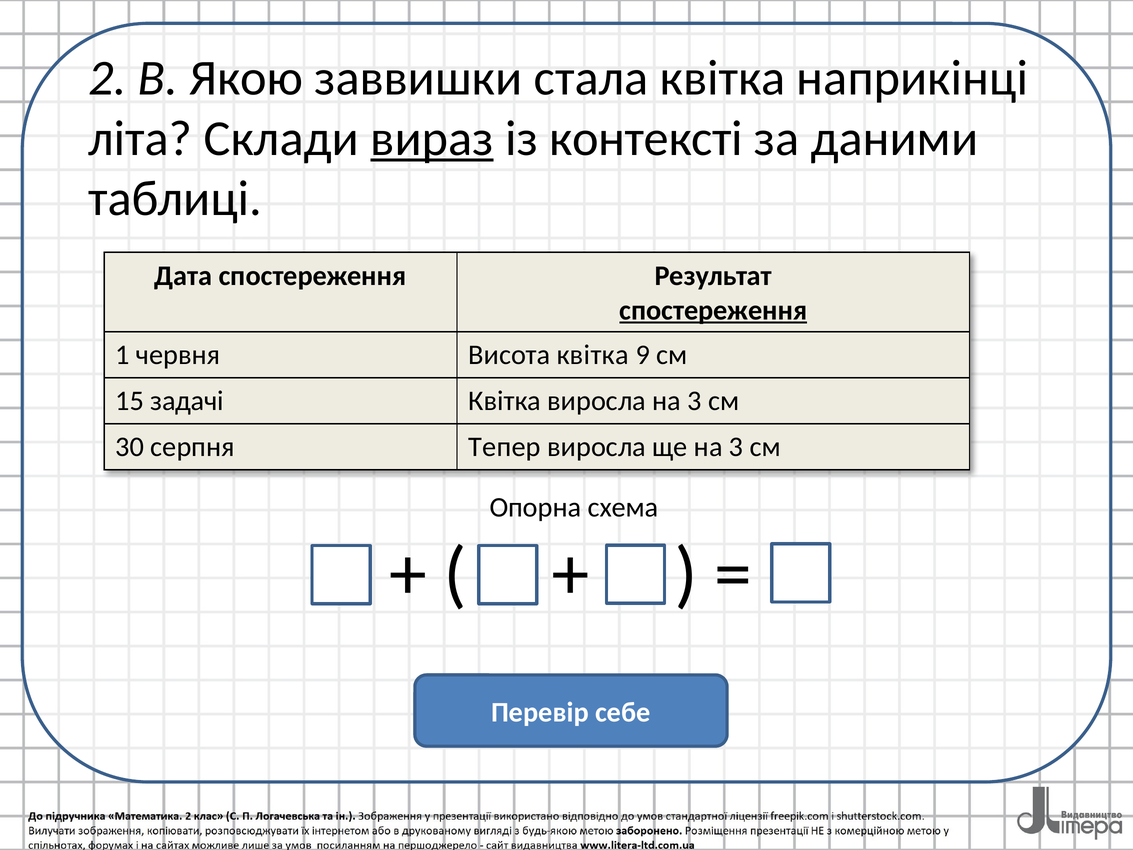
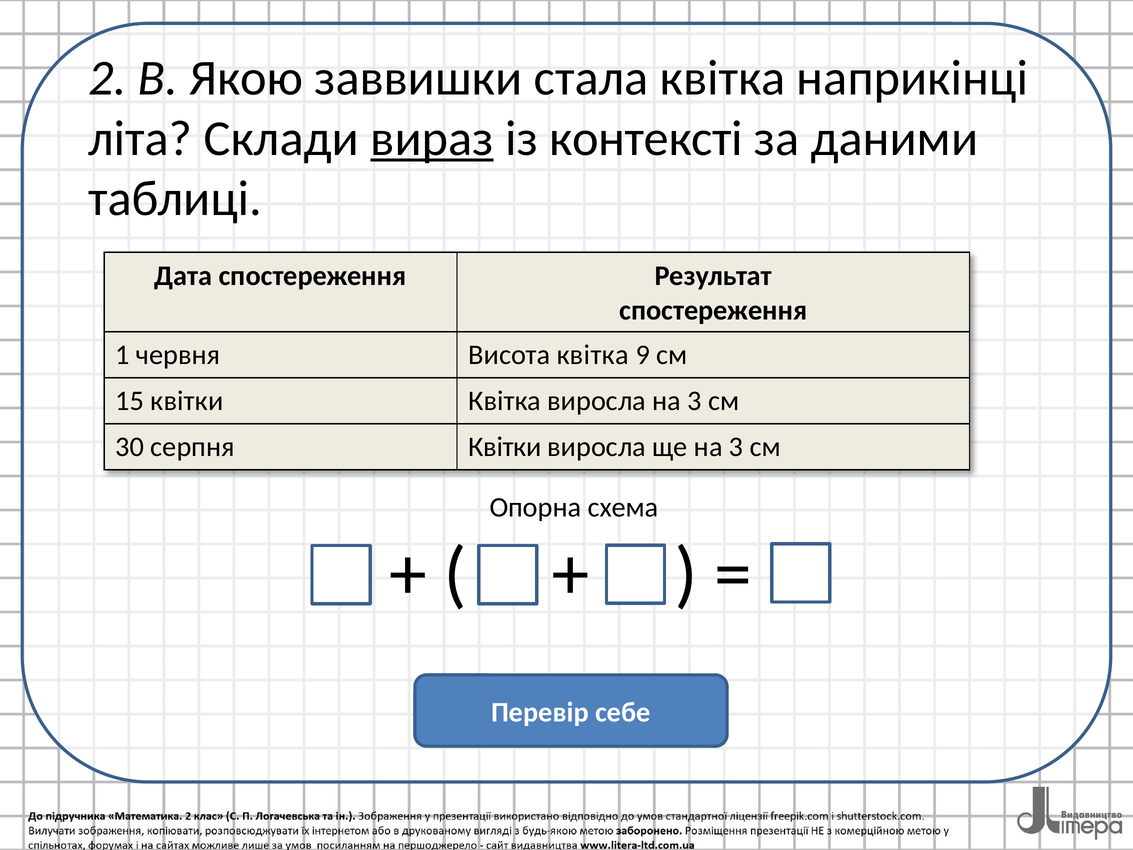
спостереження at (713, 310) underline: present -> none
15 задачі: задачі -> квітки
серпня Тепер: Тепер -> Квітки
